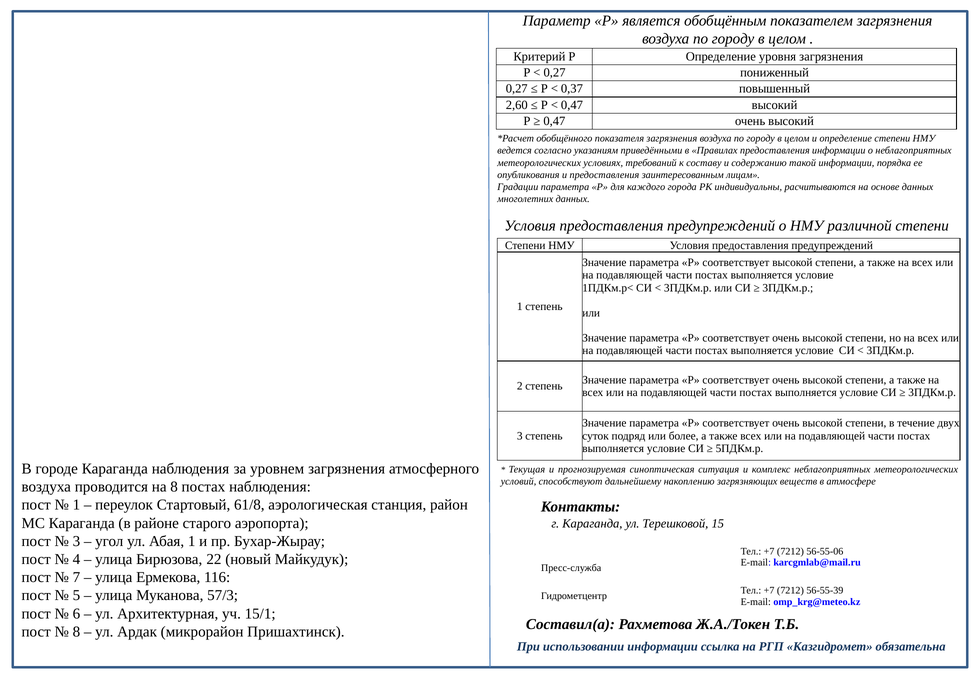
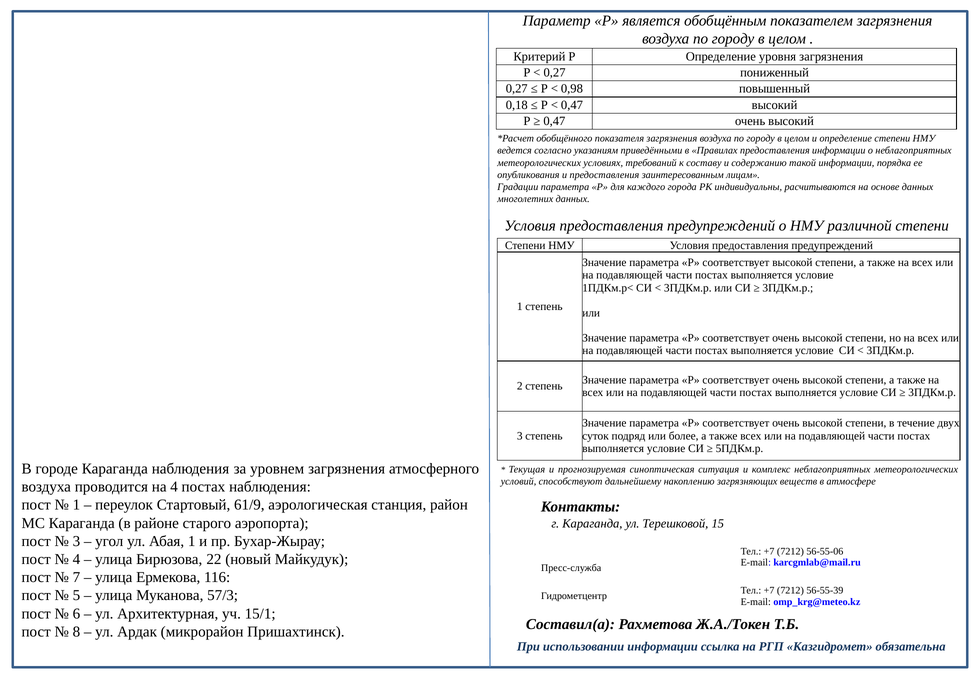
0,37: 0,37 -> 0,98
2,60: 2,60 -> 0,18
на 8: 8 -> 4
61/8: 61/8 -> 61/9
